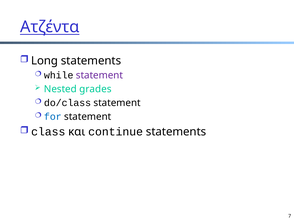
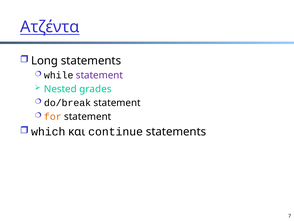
do/class: do/class -> do/break
for colour: blue -> orange
class: class -> which
